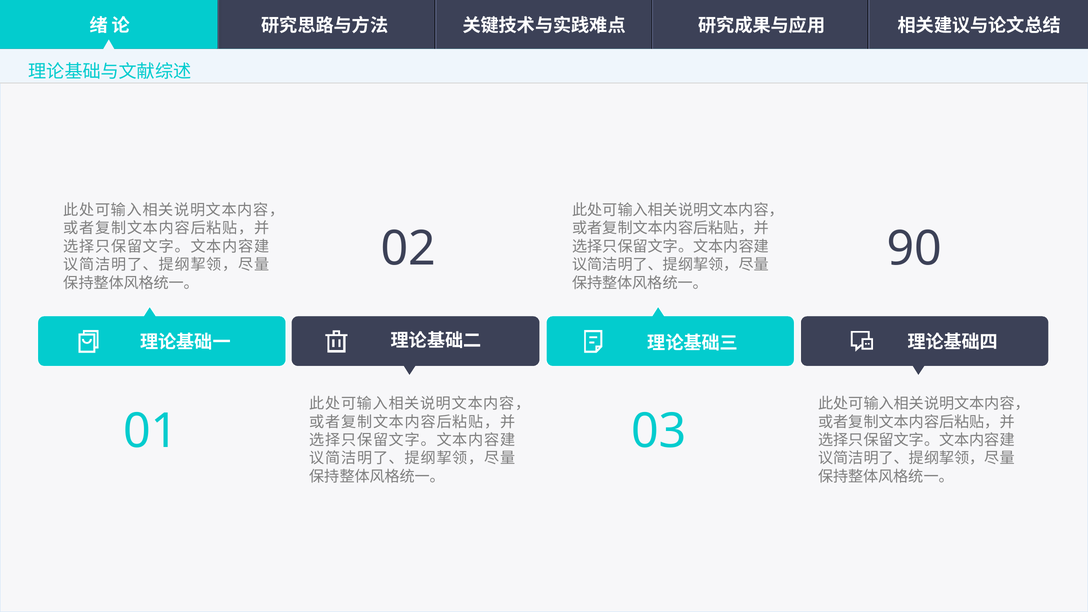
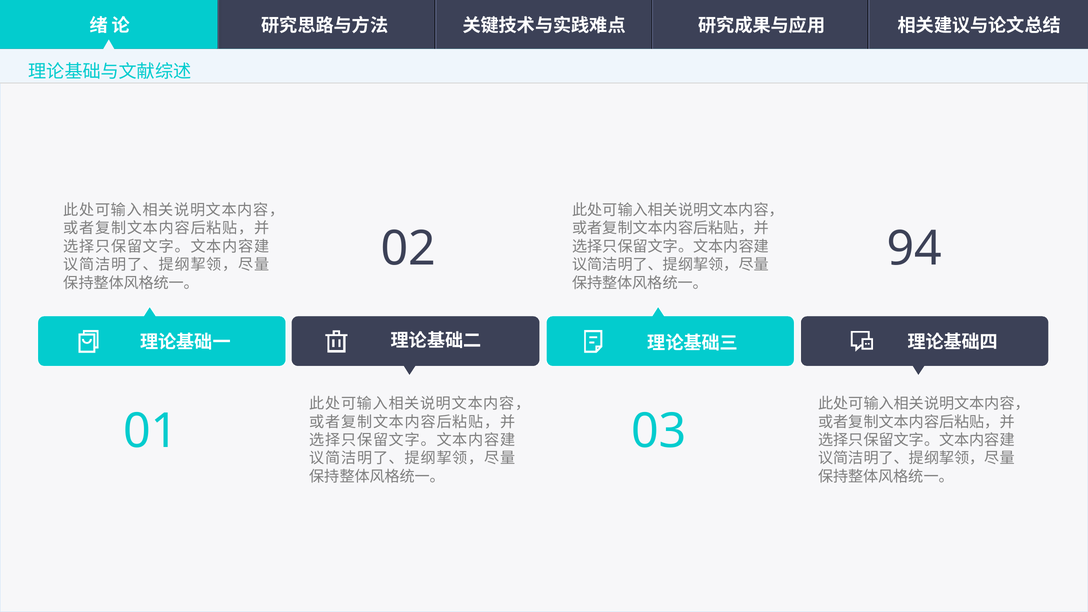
90: 90 -> 94
